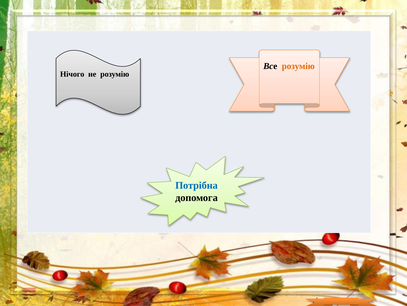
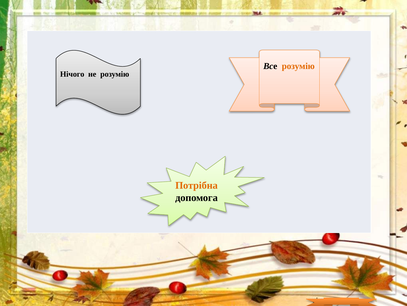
Потрібна colour: blue -> orange
